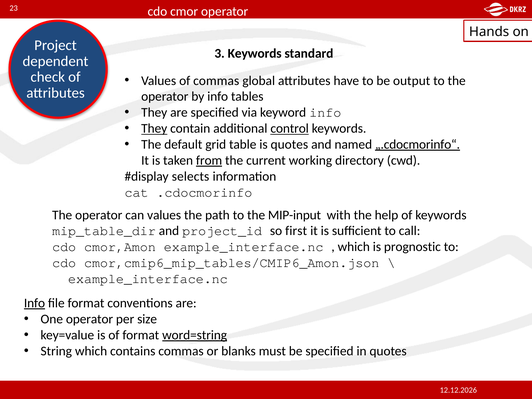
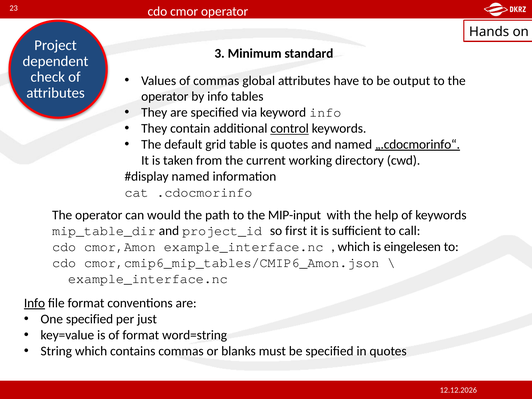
3 Keywords: Keywords -> Minimum
They at (154, 129) underline: present -> none
from underline: present -> none
selects at (191, 176): selects -> named
can values: values -> would
prognostic: prognostic -> eingelesen
One operator: operator -> specified
size: size -> just
word=string underline: present -> none
